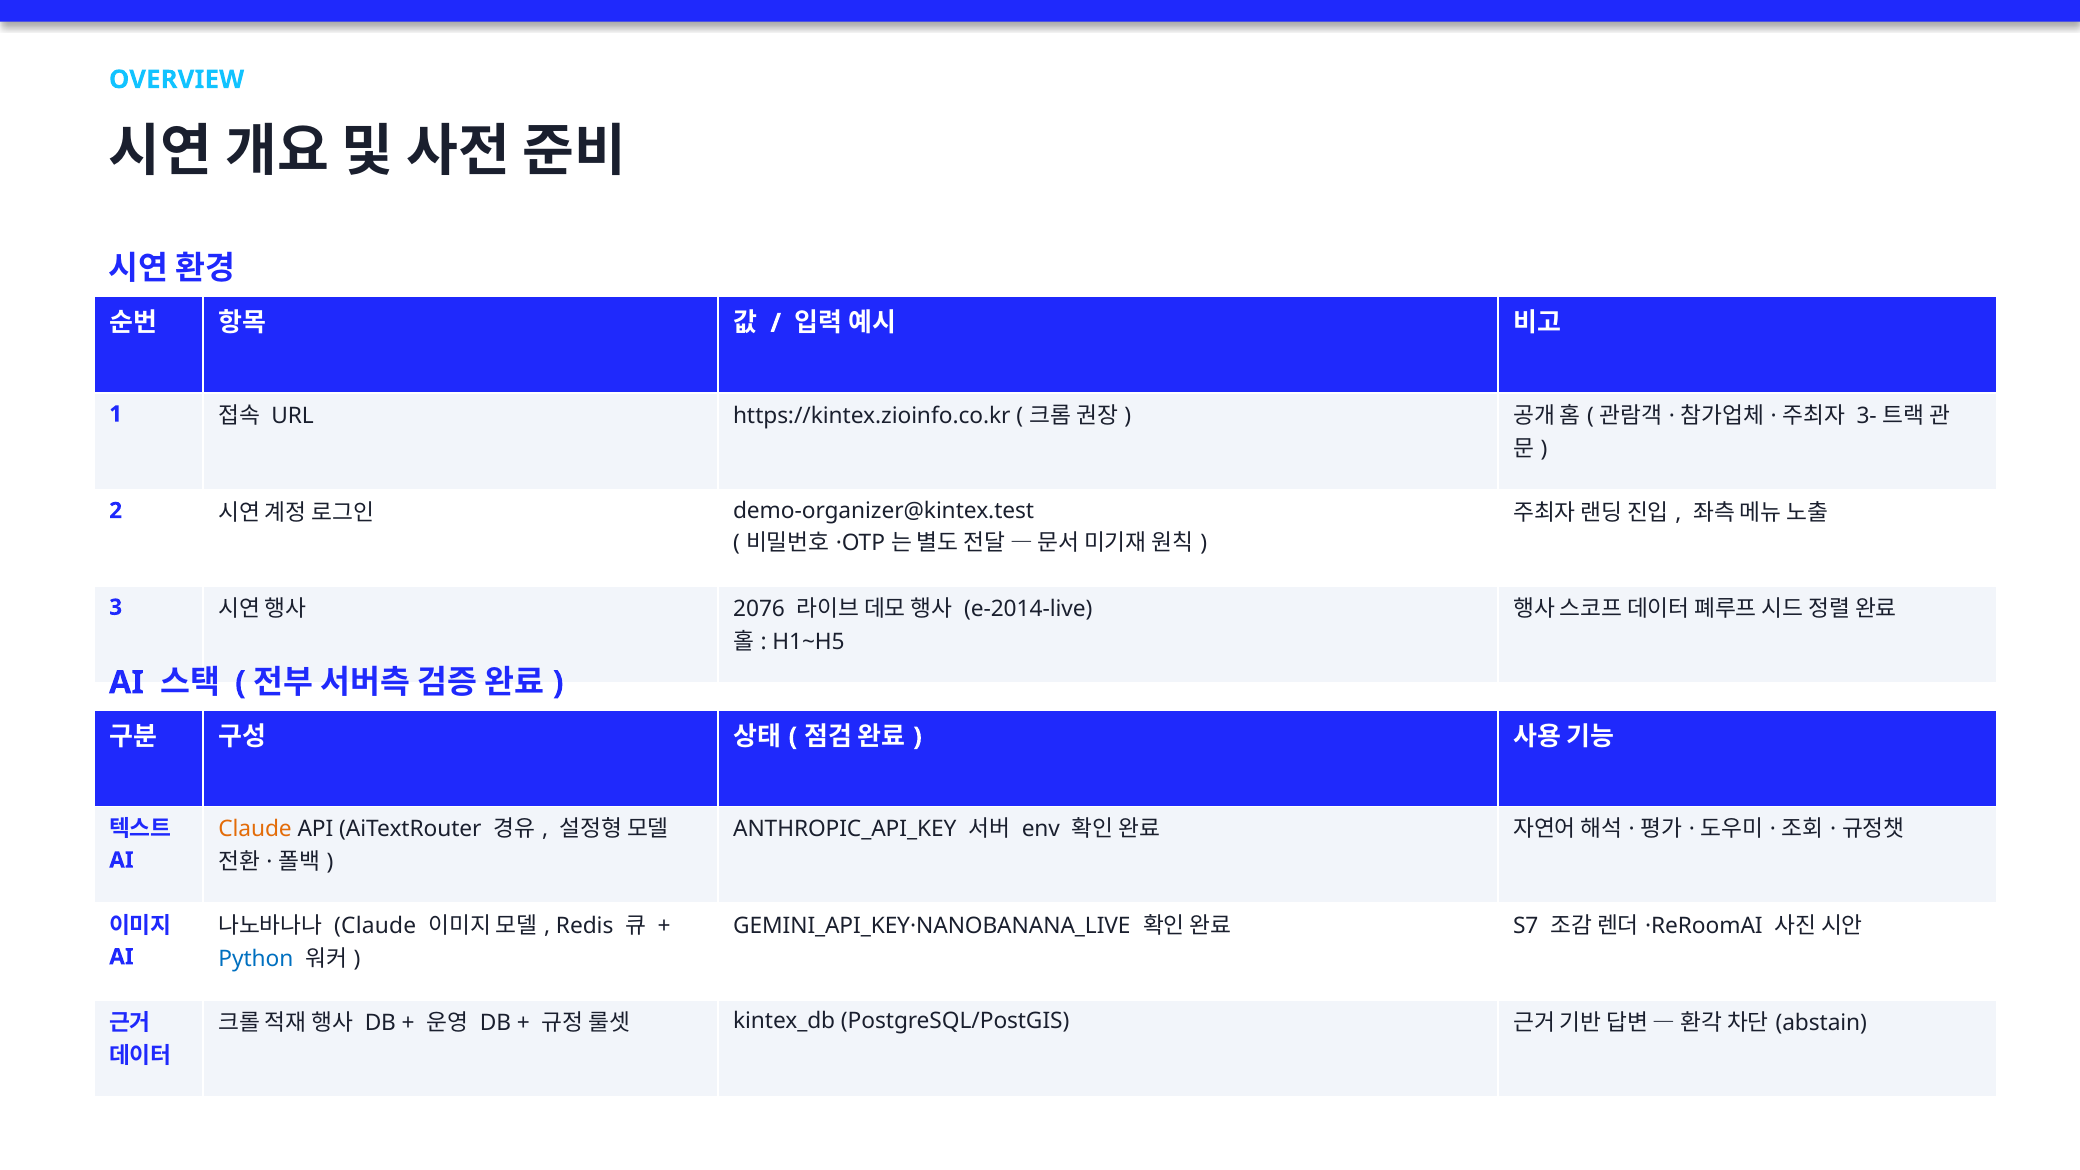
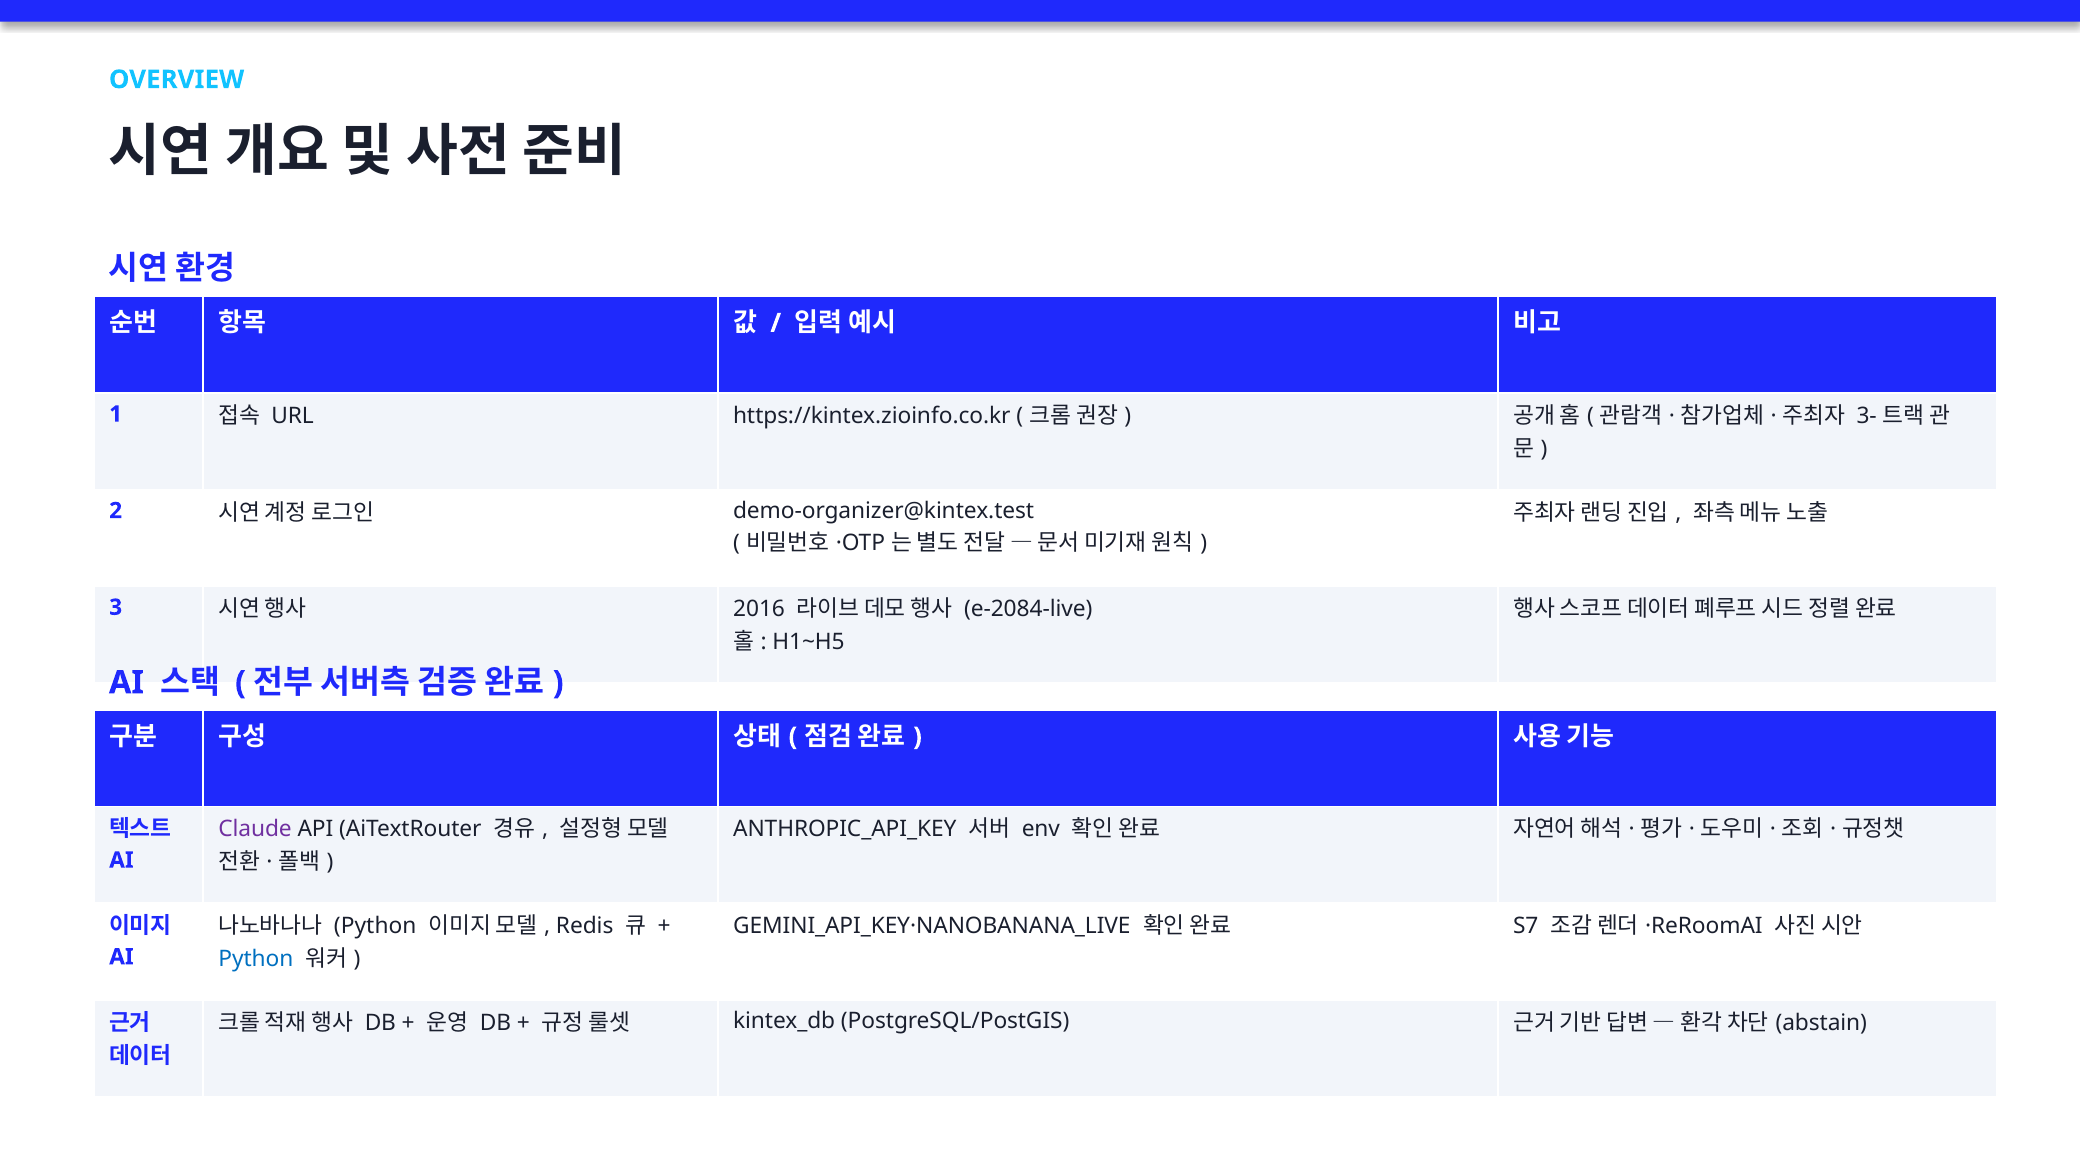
2076: 2076 -> 2016
e-2014-live: e-2014-live -> e-2084-live
Claude at (255, 830) colour: orange -> purple
Claude at (375, 926): Claude -> Python
